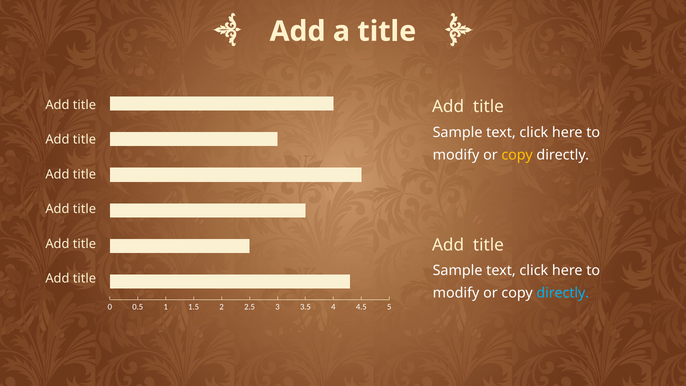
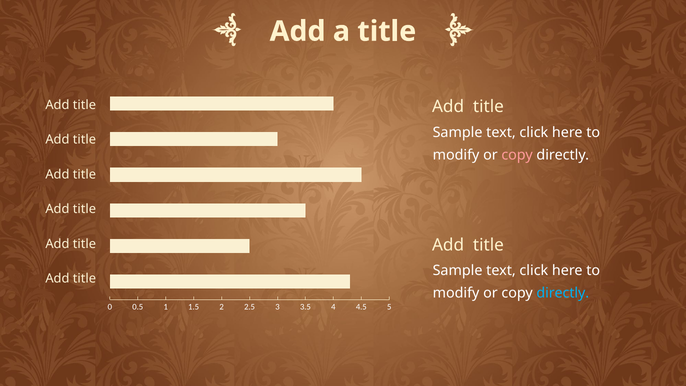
copy at (517, 155) colour: yellow -> pink
